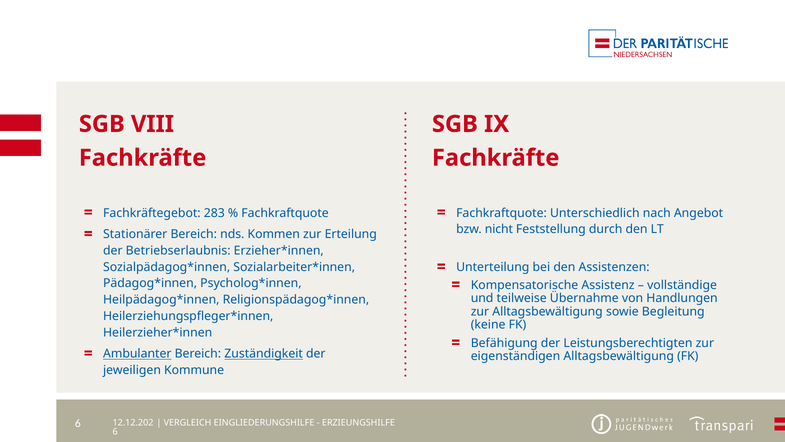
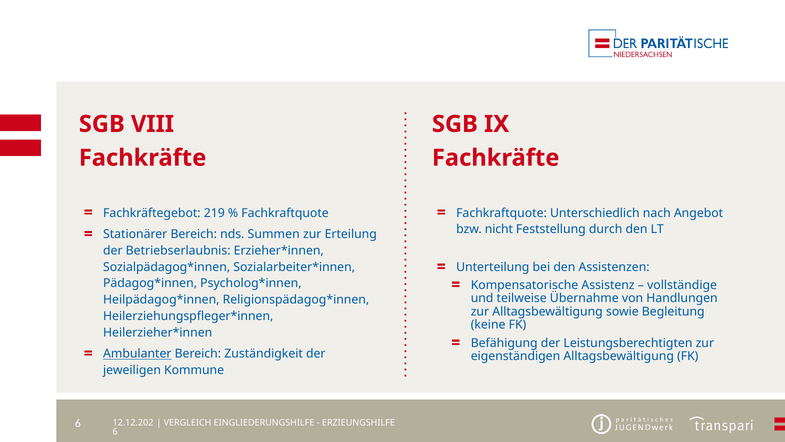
283: 283 -> 219
Kommen: Kommen -> Summen
Zuständigkeit underline: present -> none
